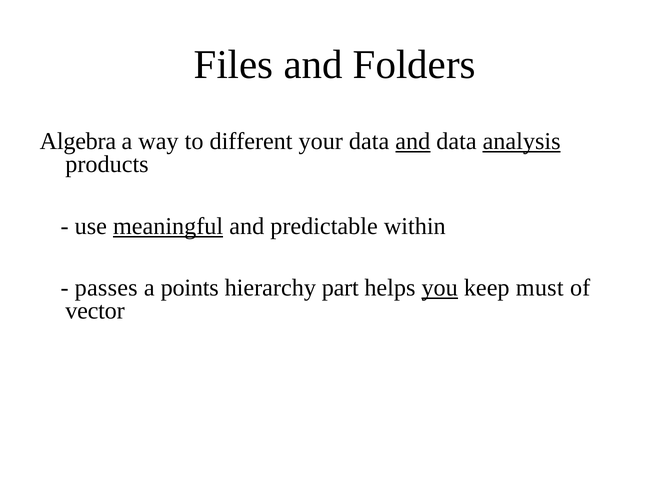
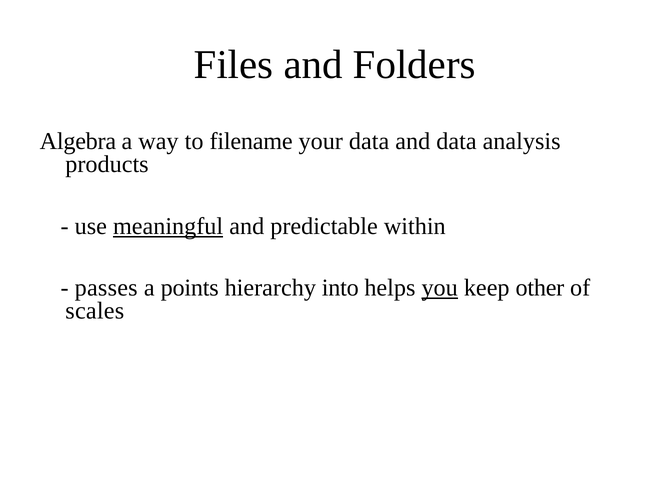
different: different -> filename
and at (413, 141) underline: present -> none
analysis underline: present -> none
part: part -> into
must: must -> other
vector: vector -> scales
